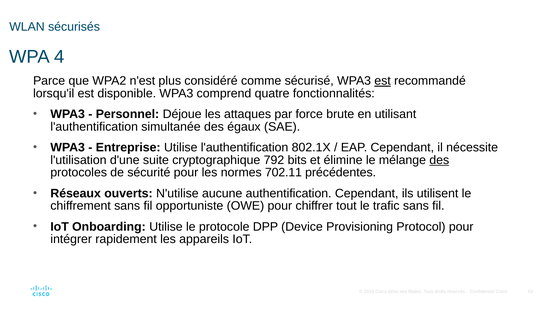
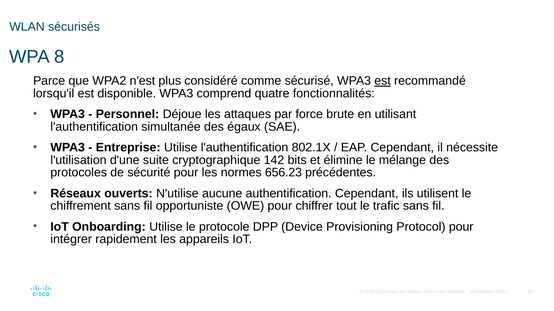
4: 4 -> 8
792: 792 -> 142
des at (439, 160) underline: present -> none
702.11: 702.11 -> 656.23
